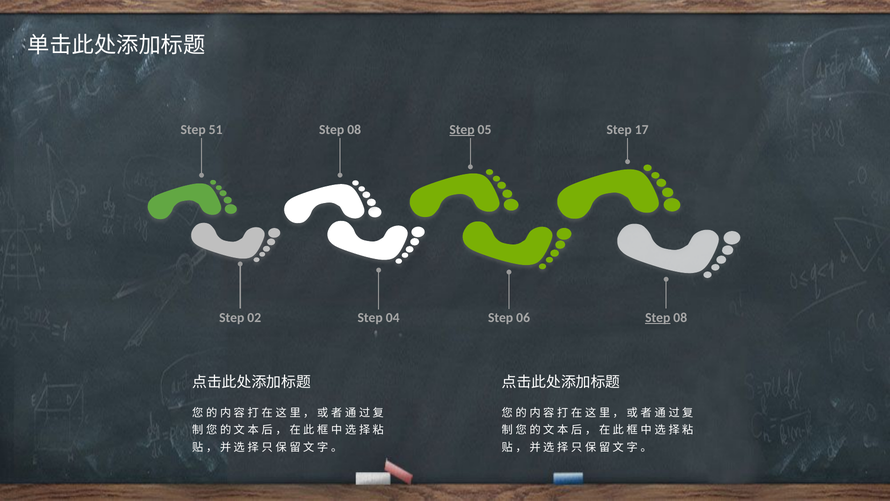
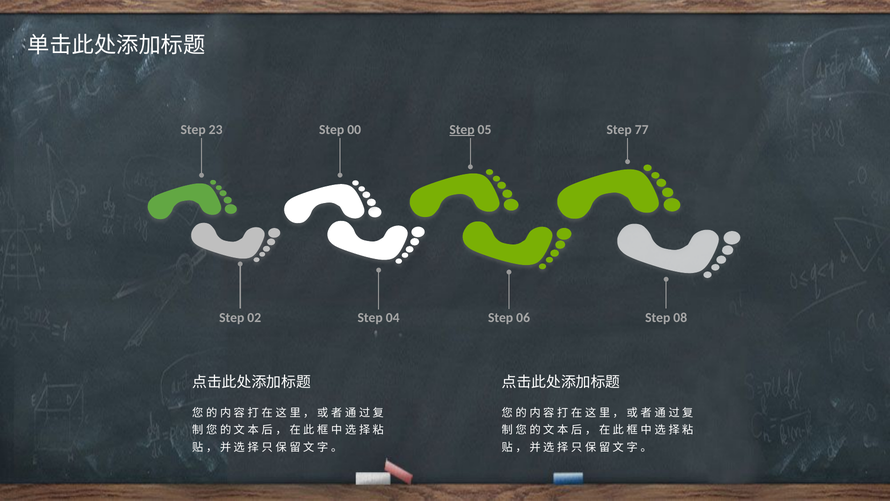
08 at (354, 130): 08 -> 00
17: 17 -> 77
51: 51 -> 23
Step at (658, 317) underline: present -> none
